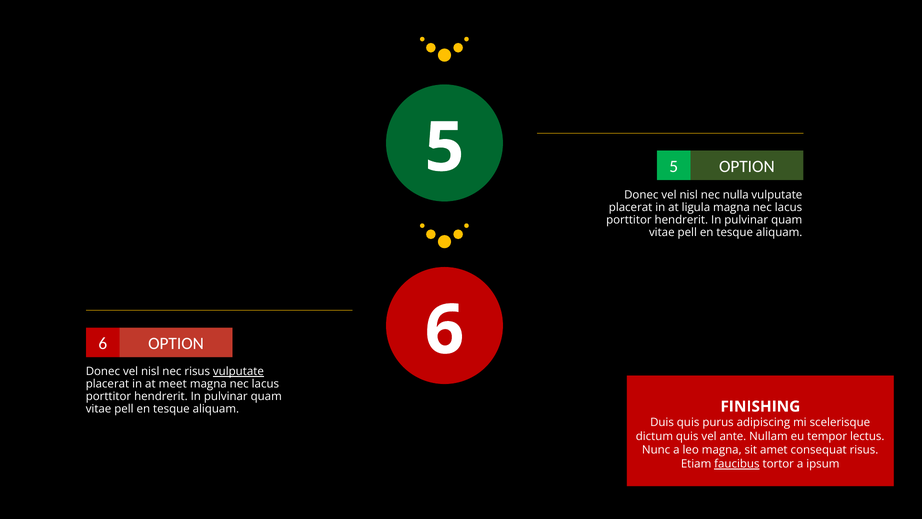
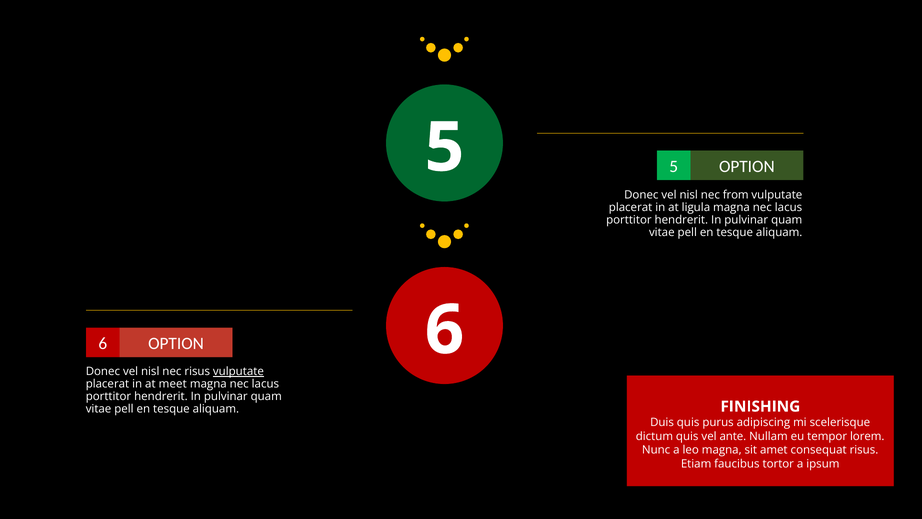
nulla: nulla -> from
lectus: lectus -> lorem
faucibus underline: present -> none
